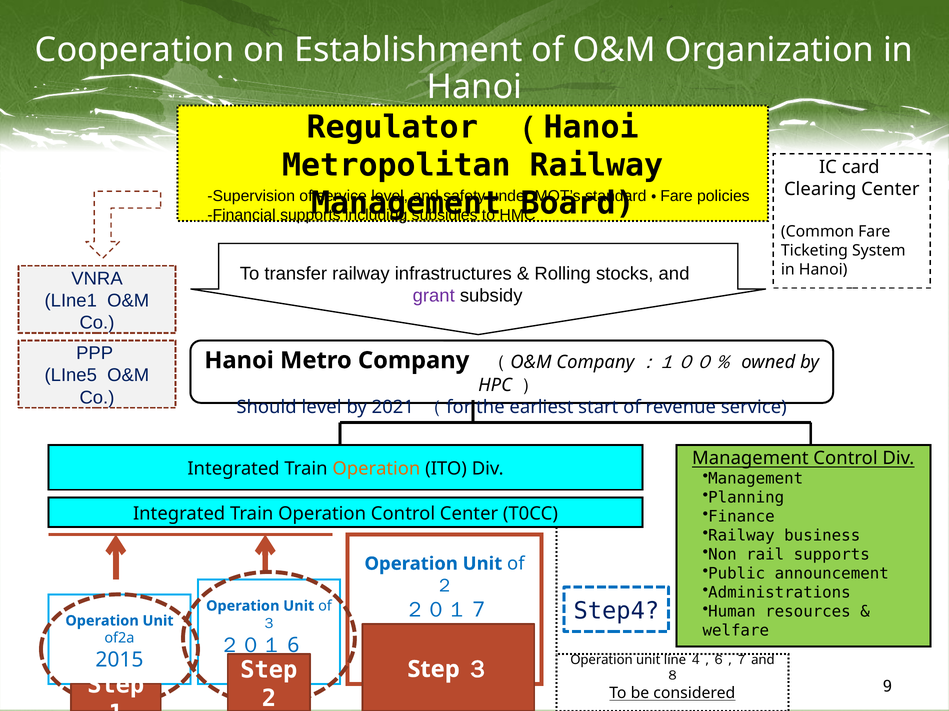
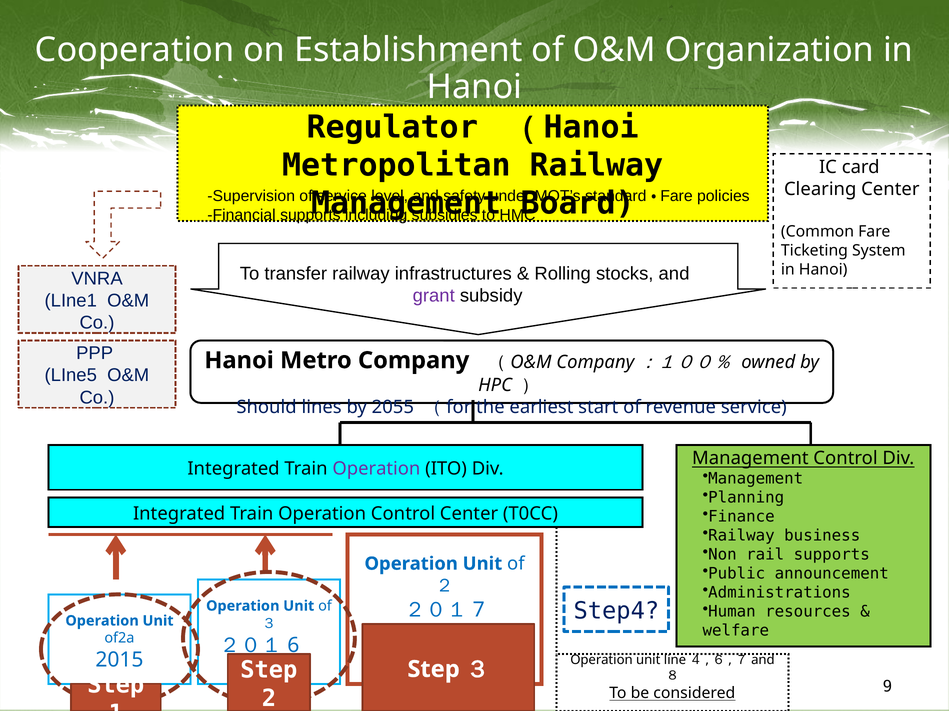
Should level: level -> lines
2021: 2021 -> 2055
Operation at (376, 469) colour: orange -> purple
